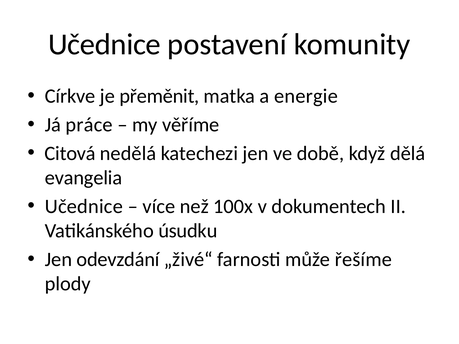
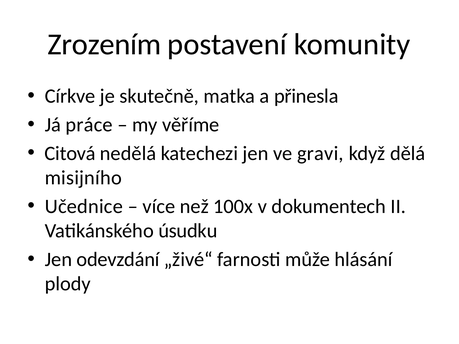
Učednice at (104, 45): Učednice -> Zrozením
přeměnit: přeměnit -> skutečně
energie: energie -> přinesla
době: době -> gravi
evangelia: evangelia -> misijního
řešíme: řešíme -> hlásání
